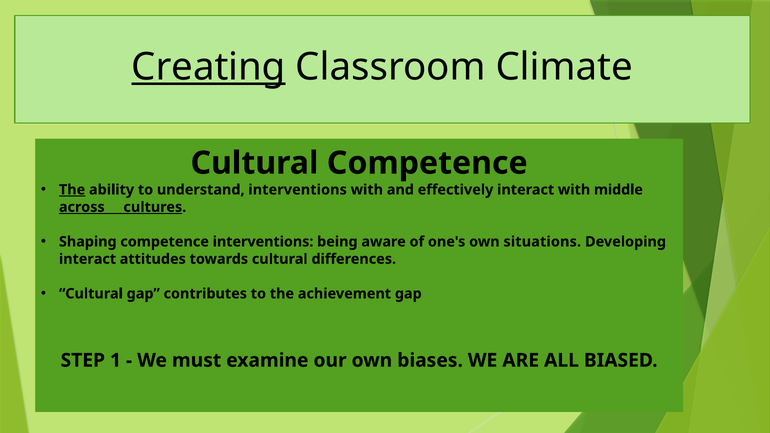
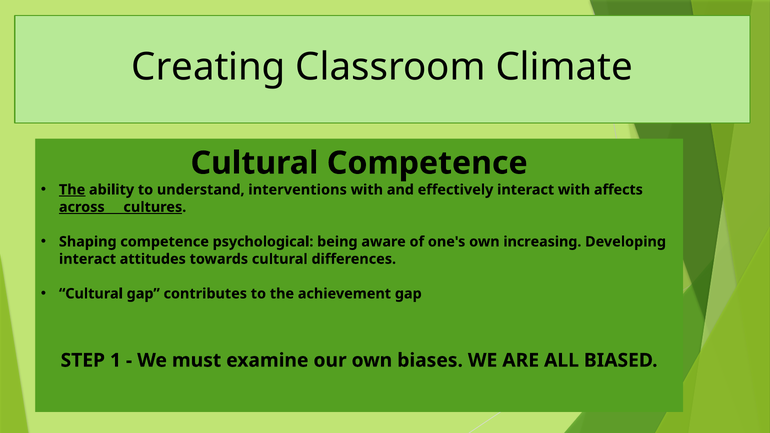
Creating underline: present -> none
middle: middle -> affects
competence interventions: interventions -> psychological
situations: situations -> increasing
